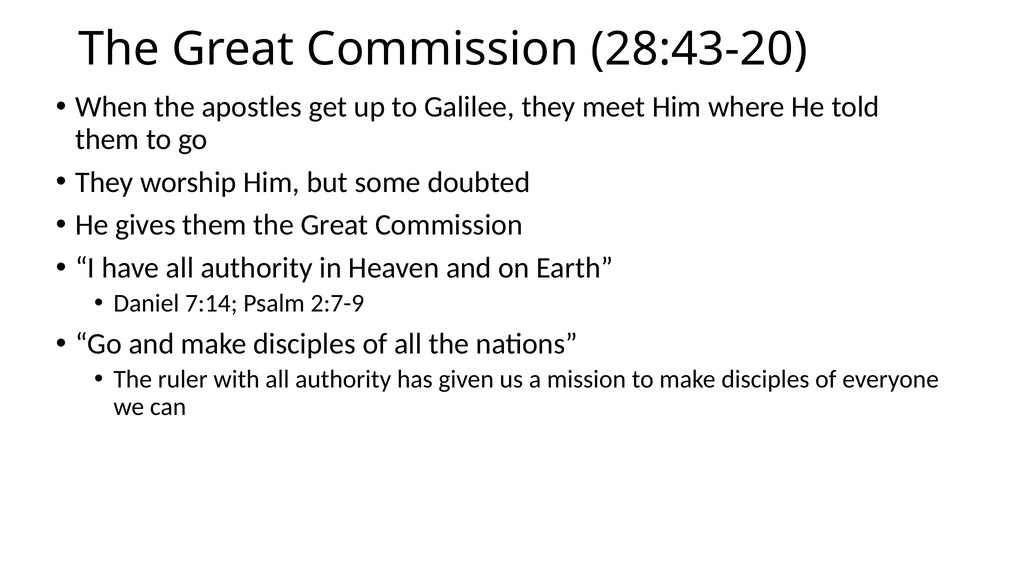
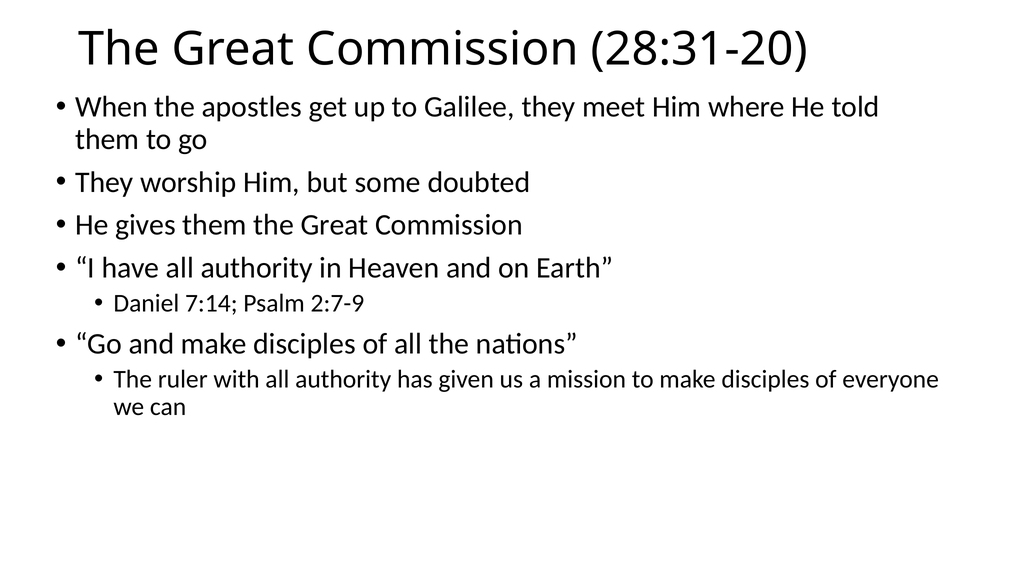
28:43-20: 28:43-20 -> 28:31-20
